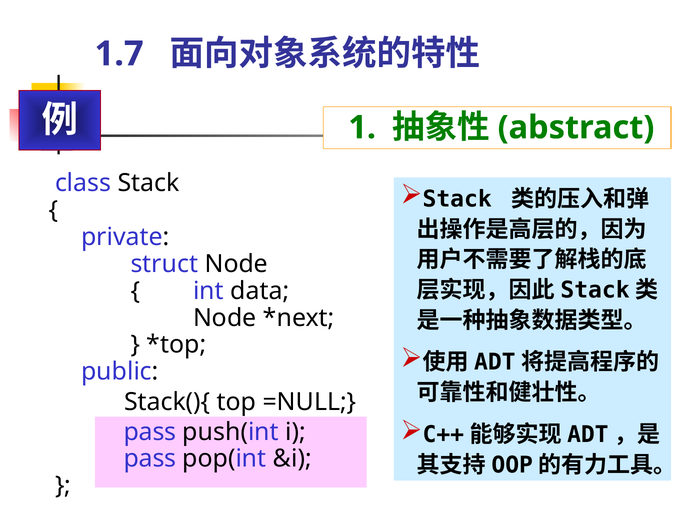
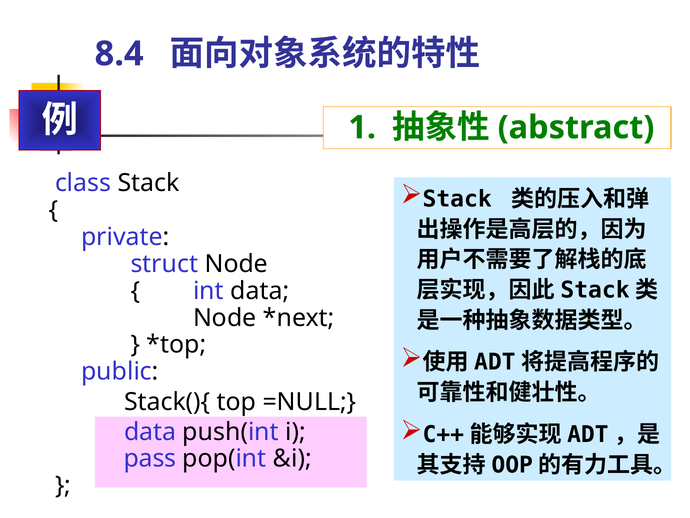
1.7: 1.7 -> 8.4
pass at (150, 431): pass -> data
